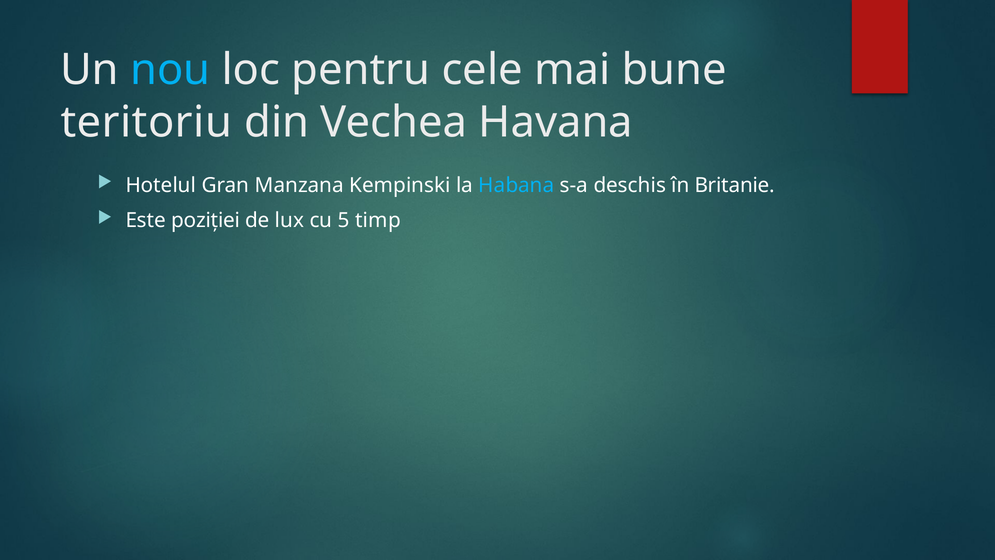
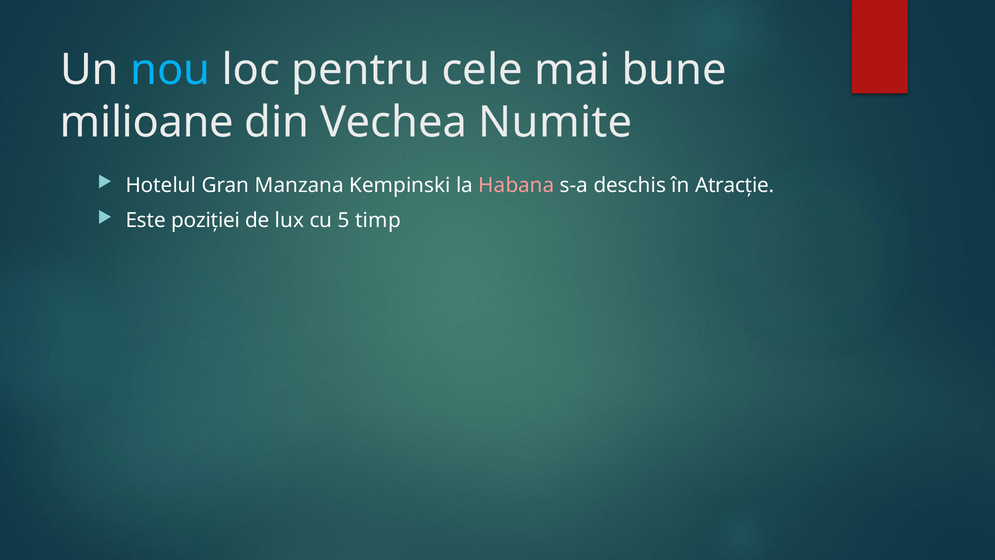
teritoriu: teritoriu -> milioane
Havana: Havana -> Numite
Habana colour: light blue -> pink
Britanie: Britanie -> Atracție
